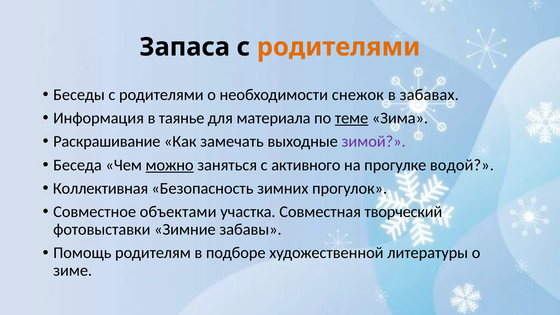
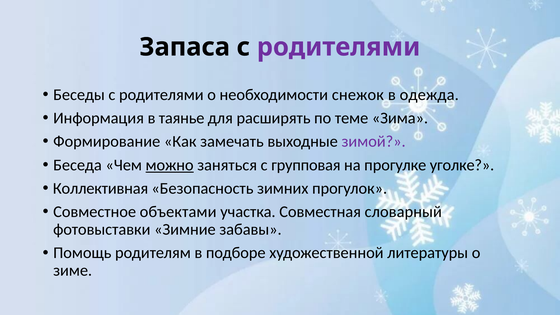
родителями at (339, 47) colour: orange -> purple
забавах: забавах -> одежда
материала: материала -> расширять
теме underline: present -> none
Раскрашивание: Раскрашивание -> Формирование
активного: активного -> групповая
водой: водой -> уголке
творческий: творческий -> словарный
